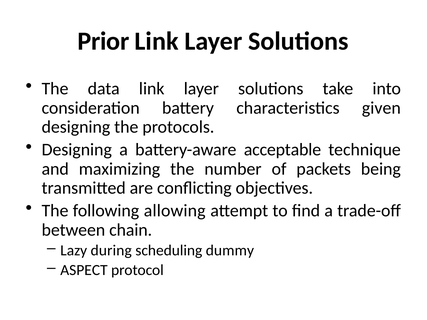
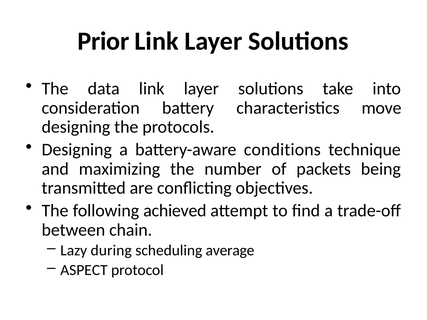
given: given -> move
acceptable: acceptable -> conditions
allowing: allowing -> achieved
dummy: dummy -> average
